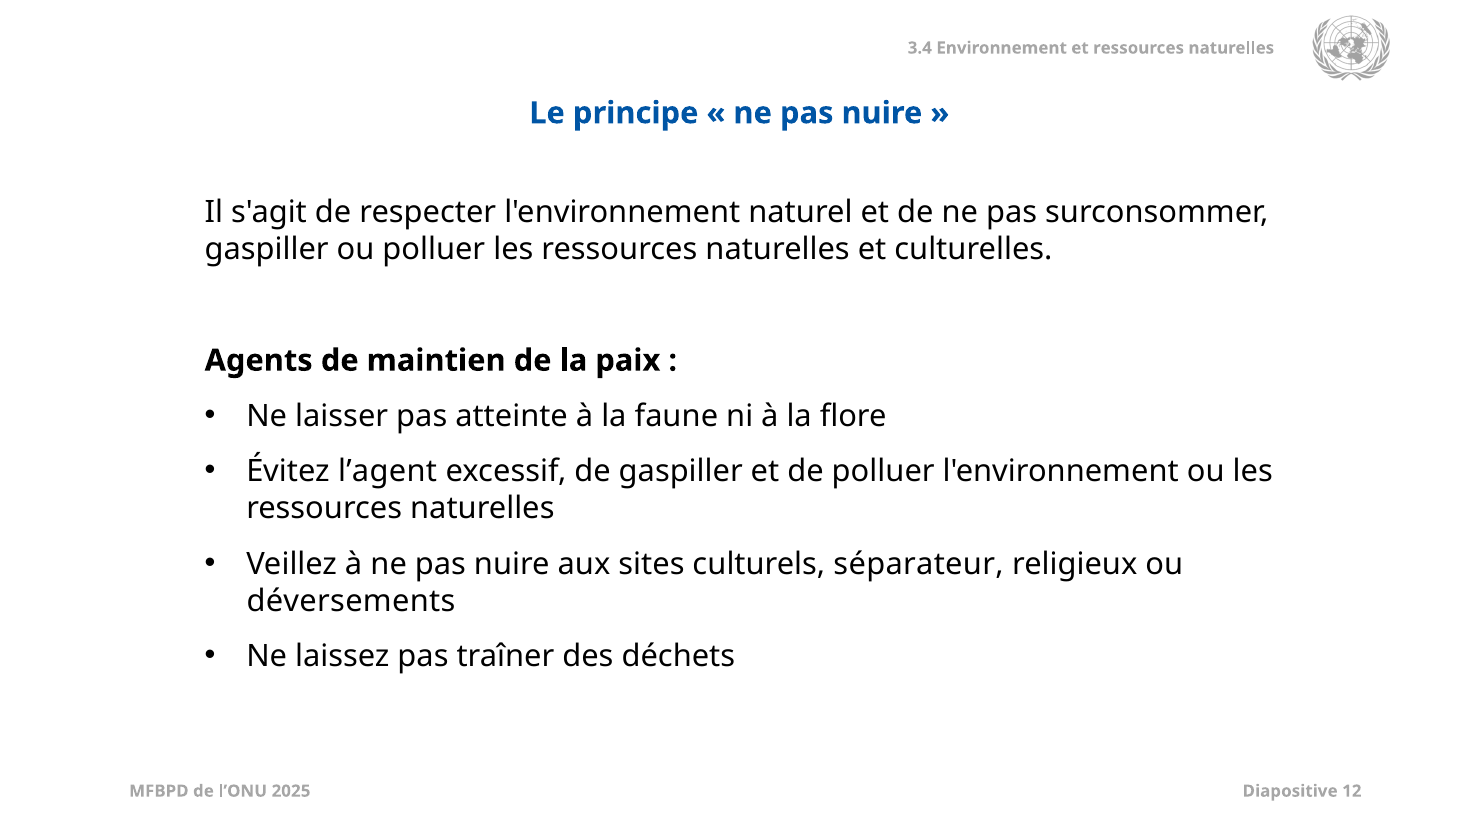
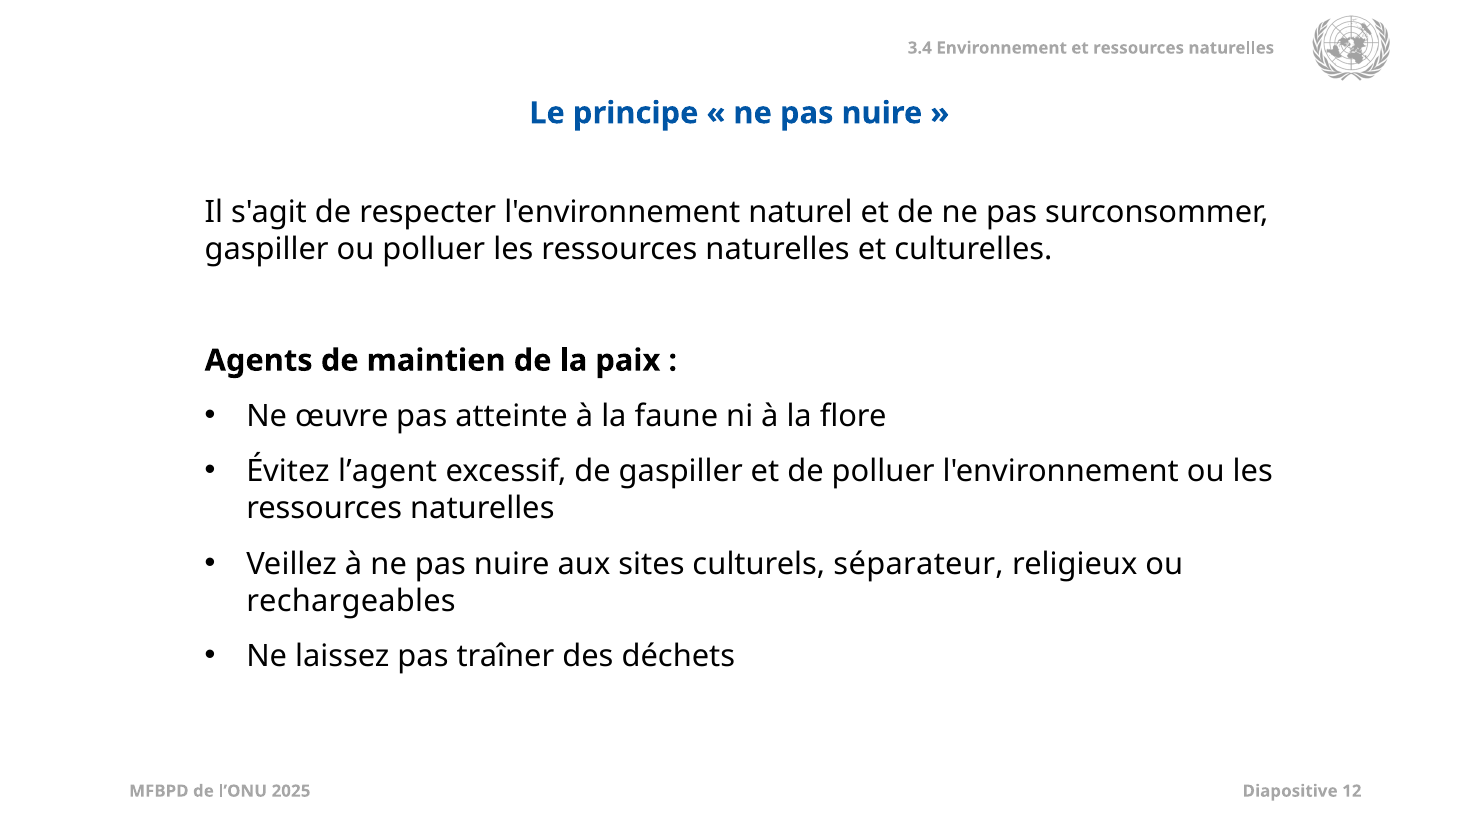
laisser: laisser -> œuvre
déversements: déversements -> rechargeables
